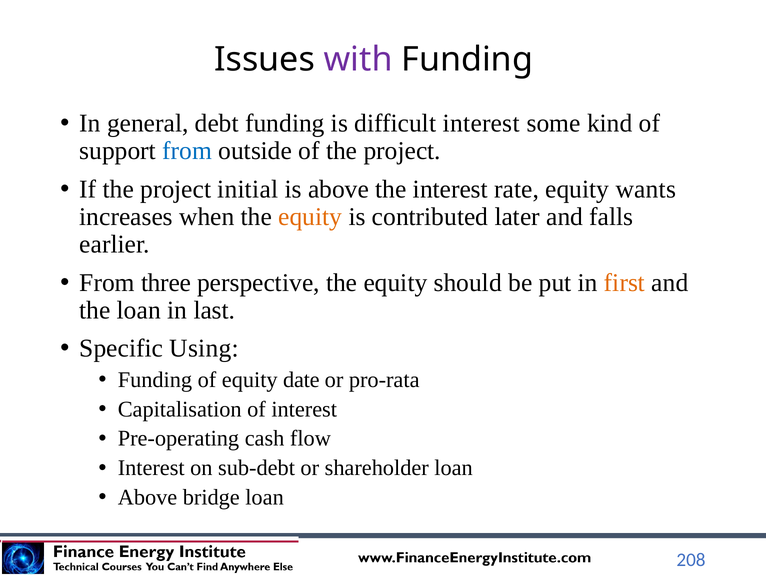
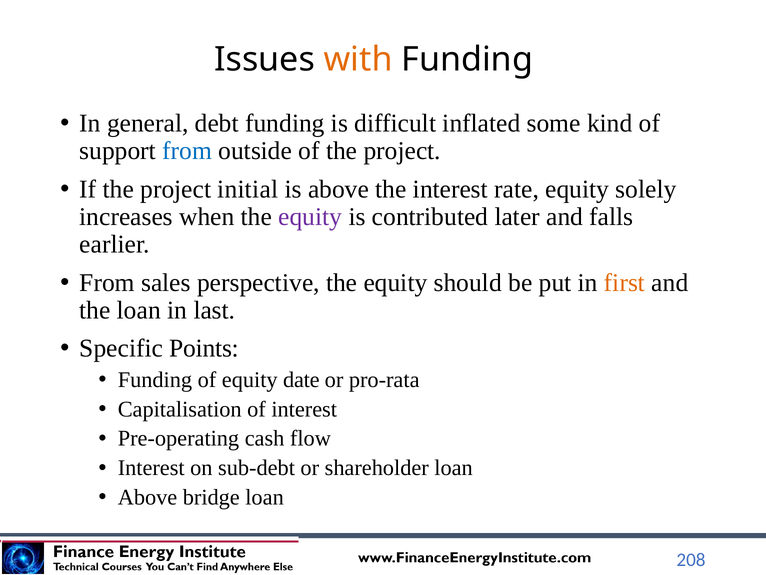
with colour: purple -> orange
difficult interest: interest -> inflated
wants: wants -> solely
equity at (310, 217) colour: orange -> purple
three: three -> sales
Using: Using -> Points
